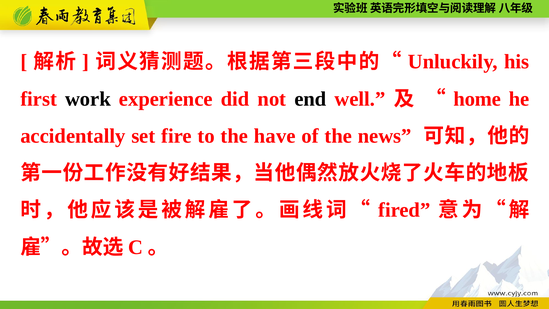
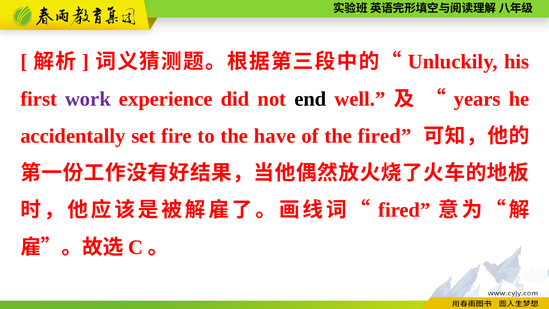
work colour: black -> purple
home: home -> years
the news: news -> fired
